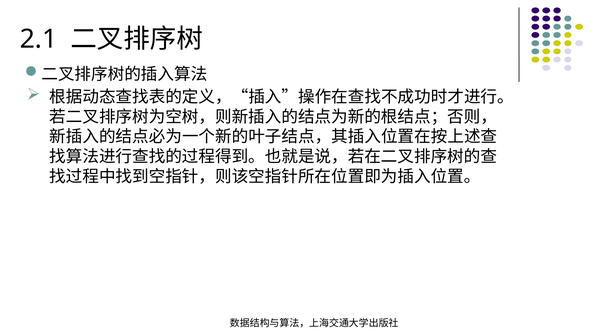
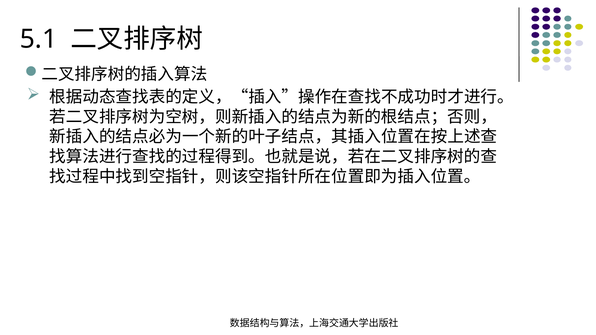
2.1: 2.1 -> 5.1
